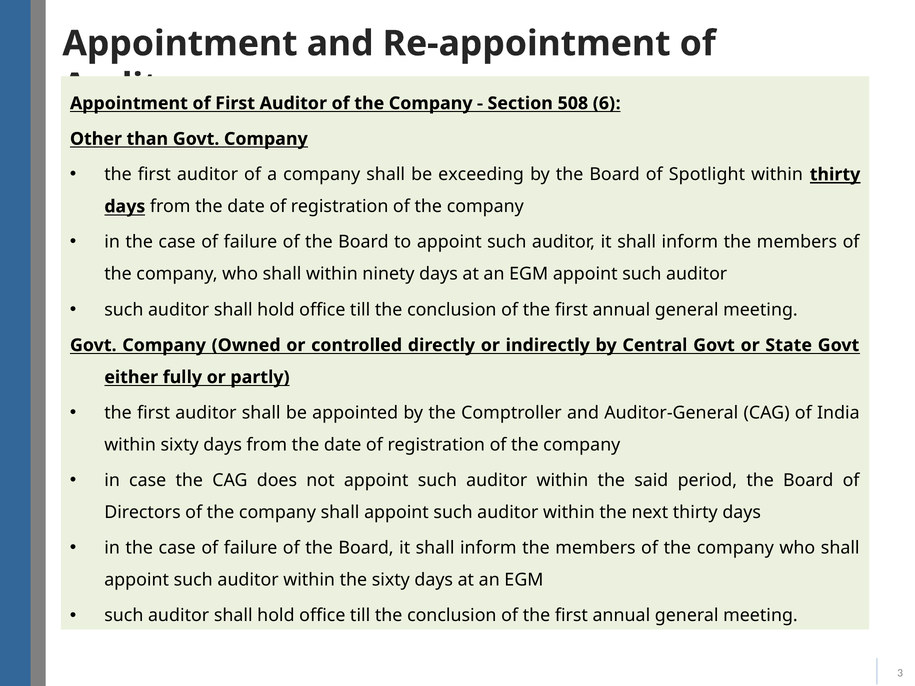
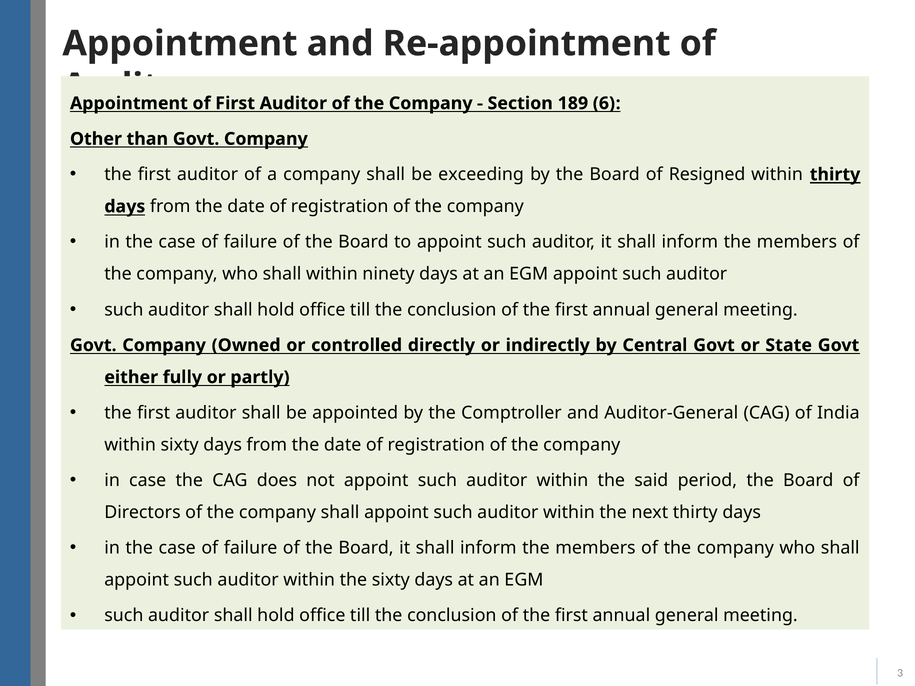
508: 508 -> 189
Spotlight: Spotlight -> Resigned
